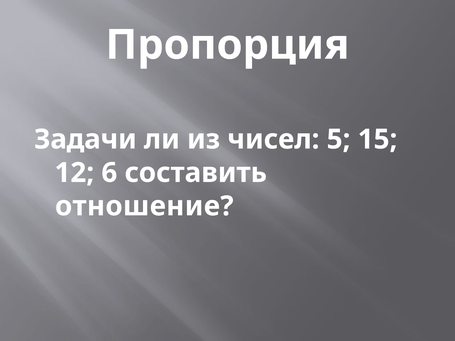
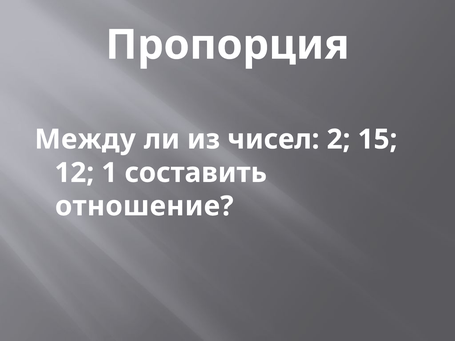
Задачи: Задачи -> Между
5: 5 -> 2
6: 6 -> 1
